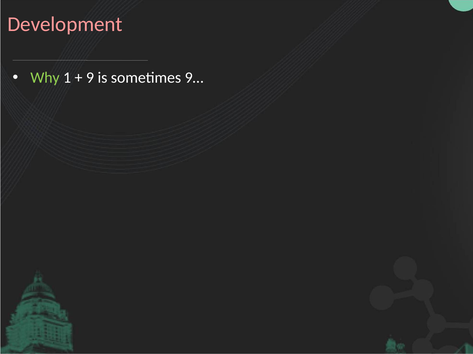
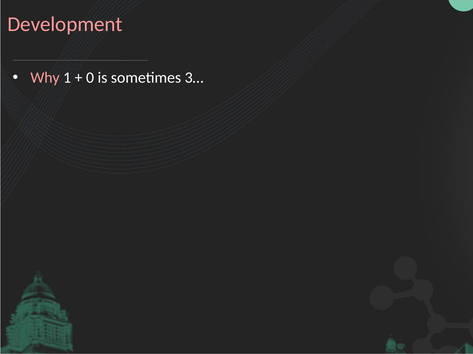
Why colour: light green -> pink
9: 9 -> 0
9…: 9… -> 3…
